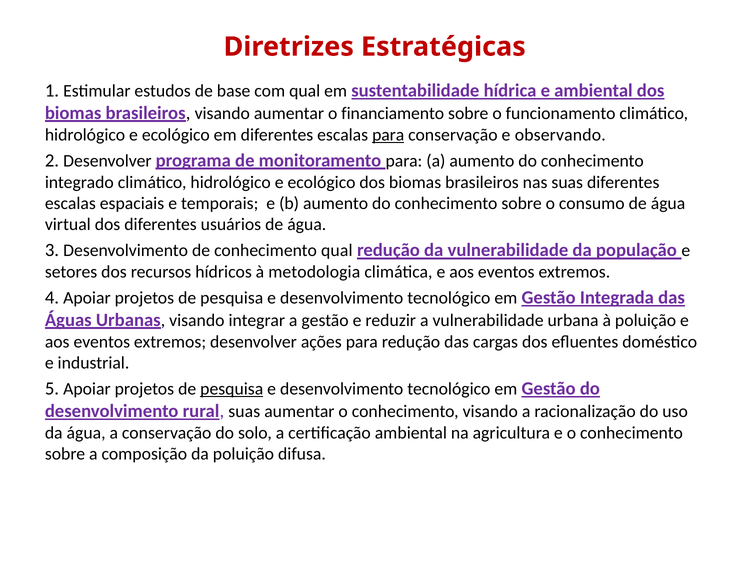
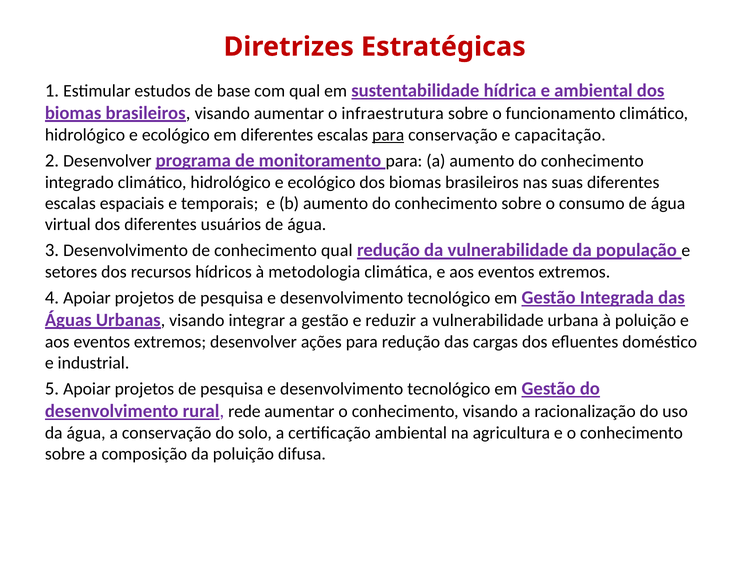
financiamento: financiamento -> infraestrutura
observando: observando -> capacitação
pesquisa at (232, 389) underline: present -> none
rural suas: suas -> rede
